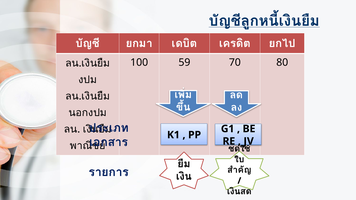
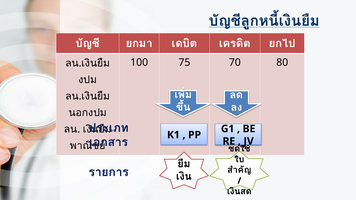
59: 59 -> 75
